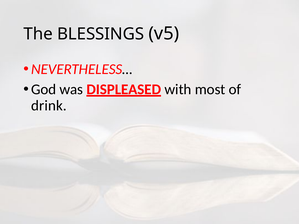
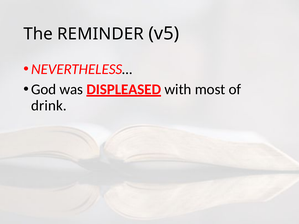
BLESSINGS: BLESSINGS -> REMINDER
